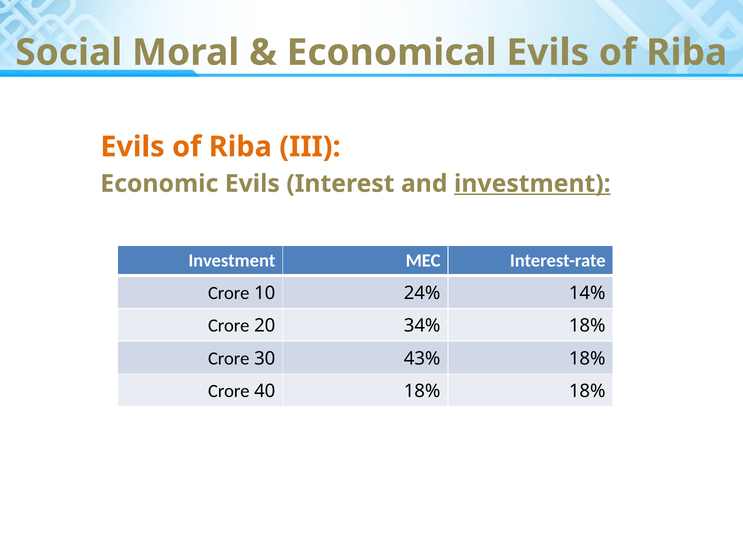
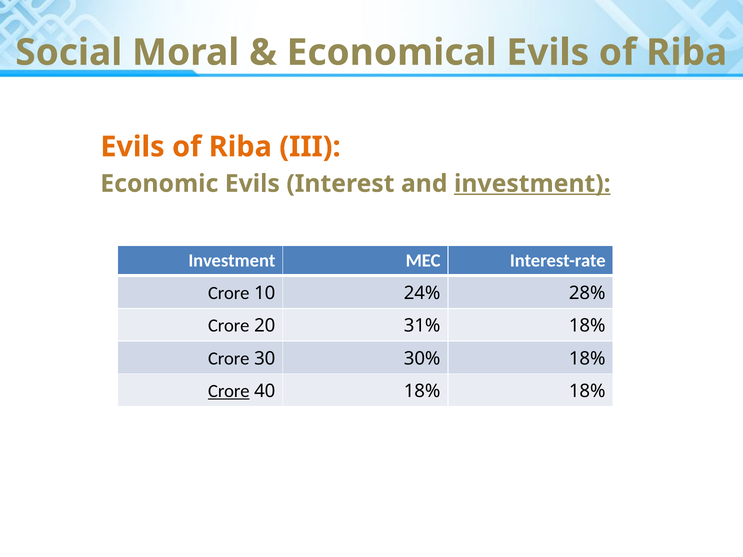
14%: 14% -> 28%
34%: 34% -> 31%
43%: 43% -> 30%
Crore at (229, 391) underline: none -> present
